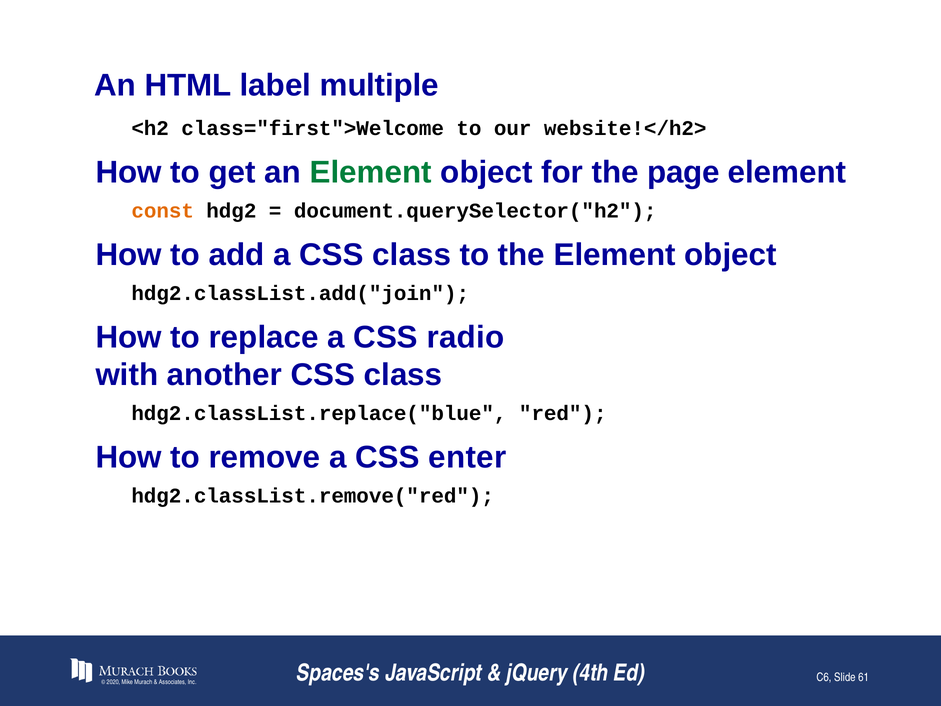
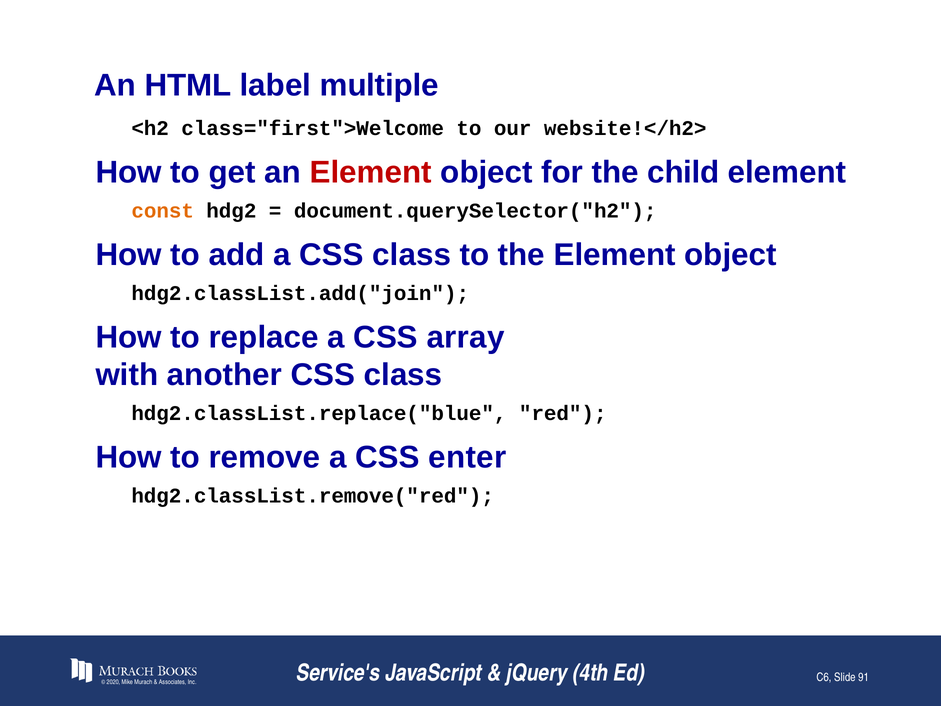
Element at (371, 172) colour: green -> red
page: page -> child
radio: radio -> array
Spaces's: Spaces's -> Service's
61: 61 -> 91
